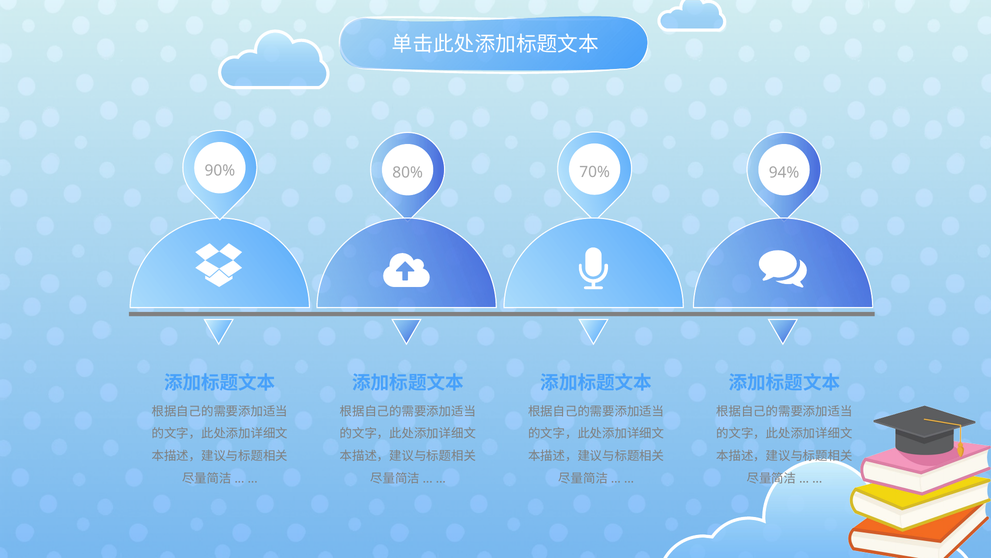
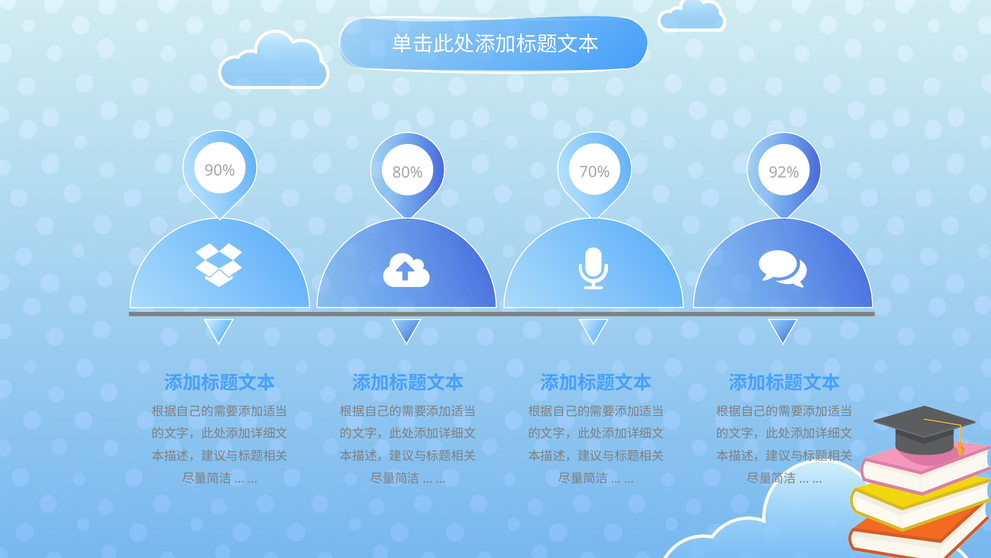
94%: 94% -> 92%
